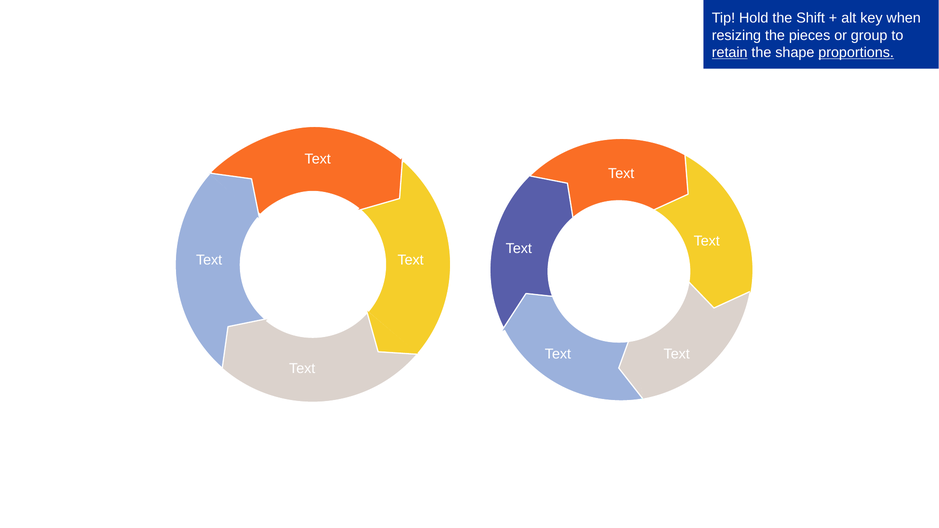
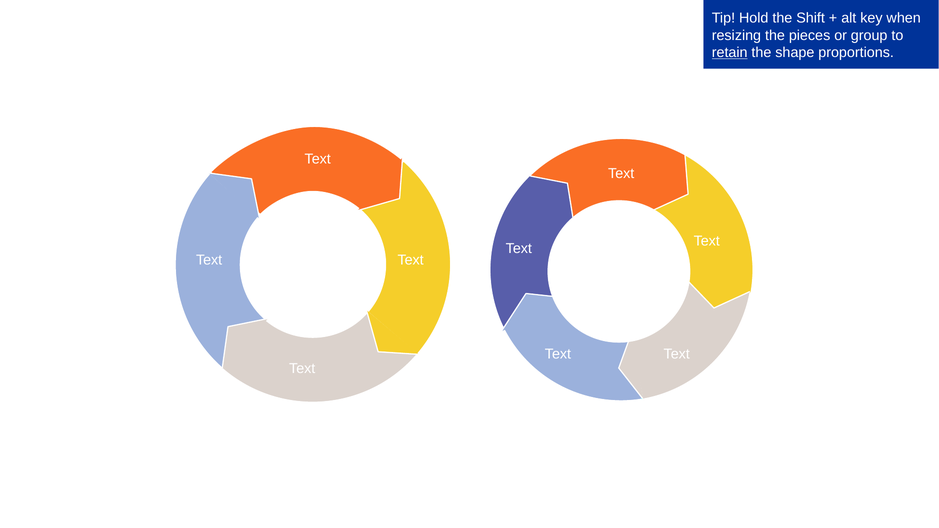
proportions underline: present -> none
